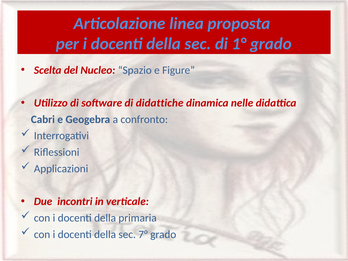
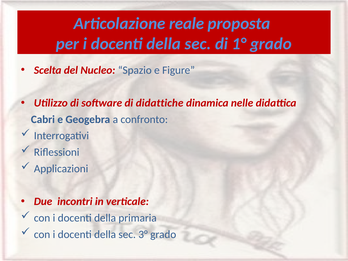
linea: linea -> reale
7°: 7° -> 3°
